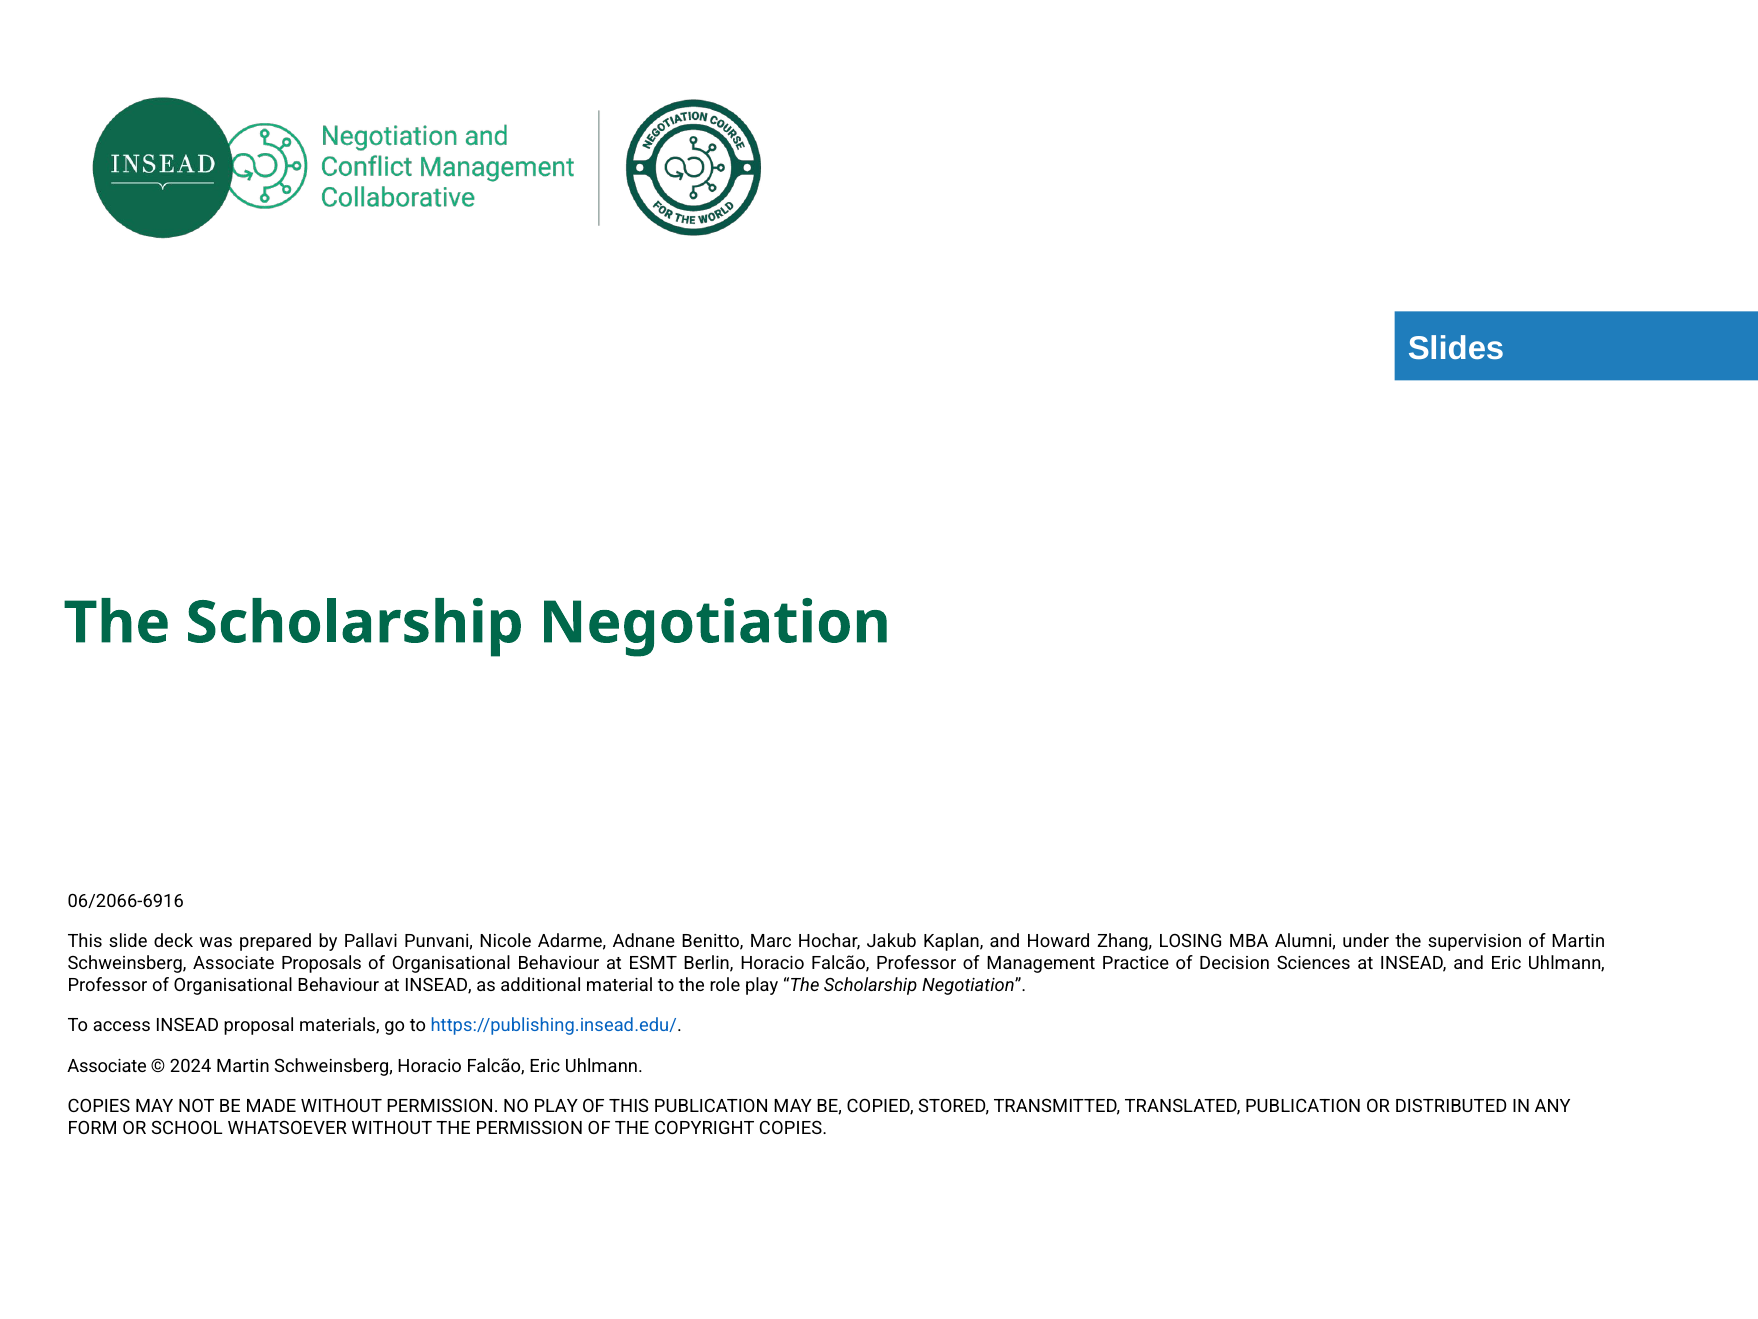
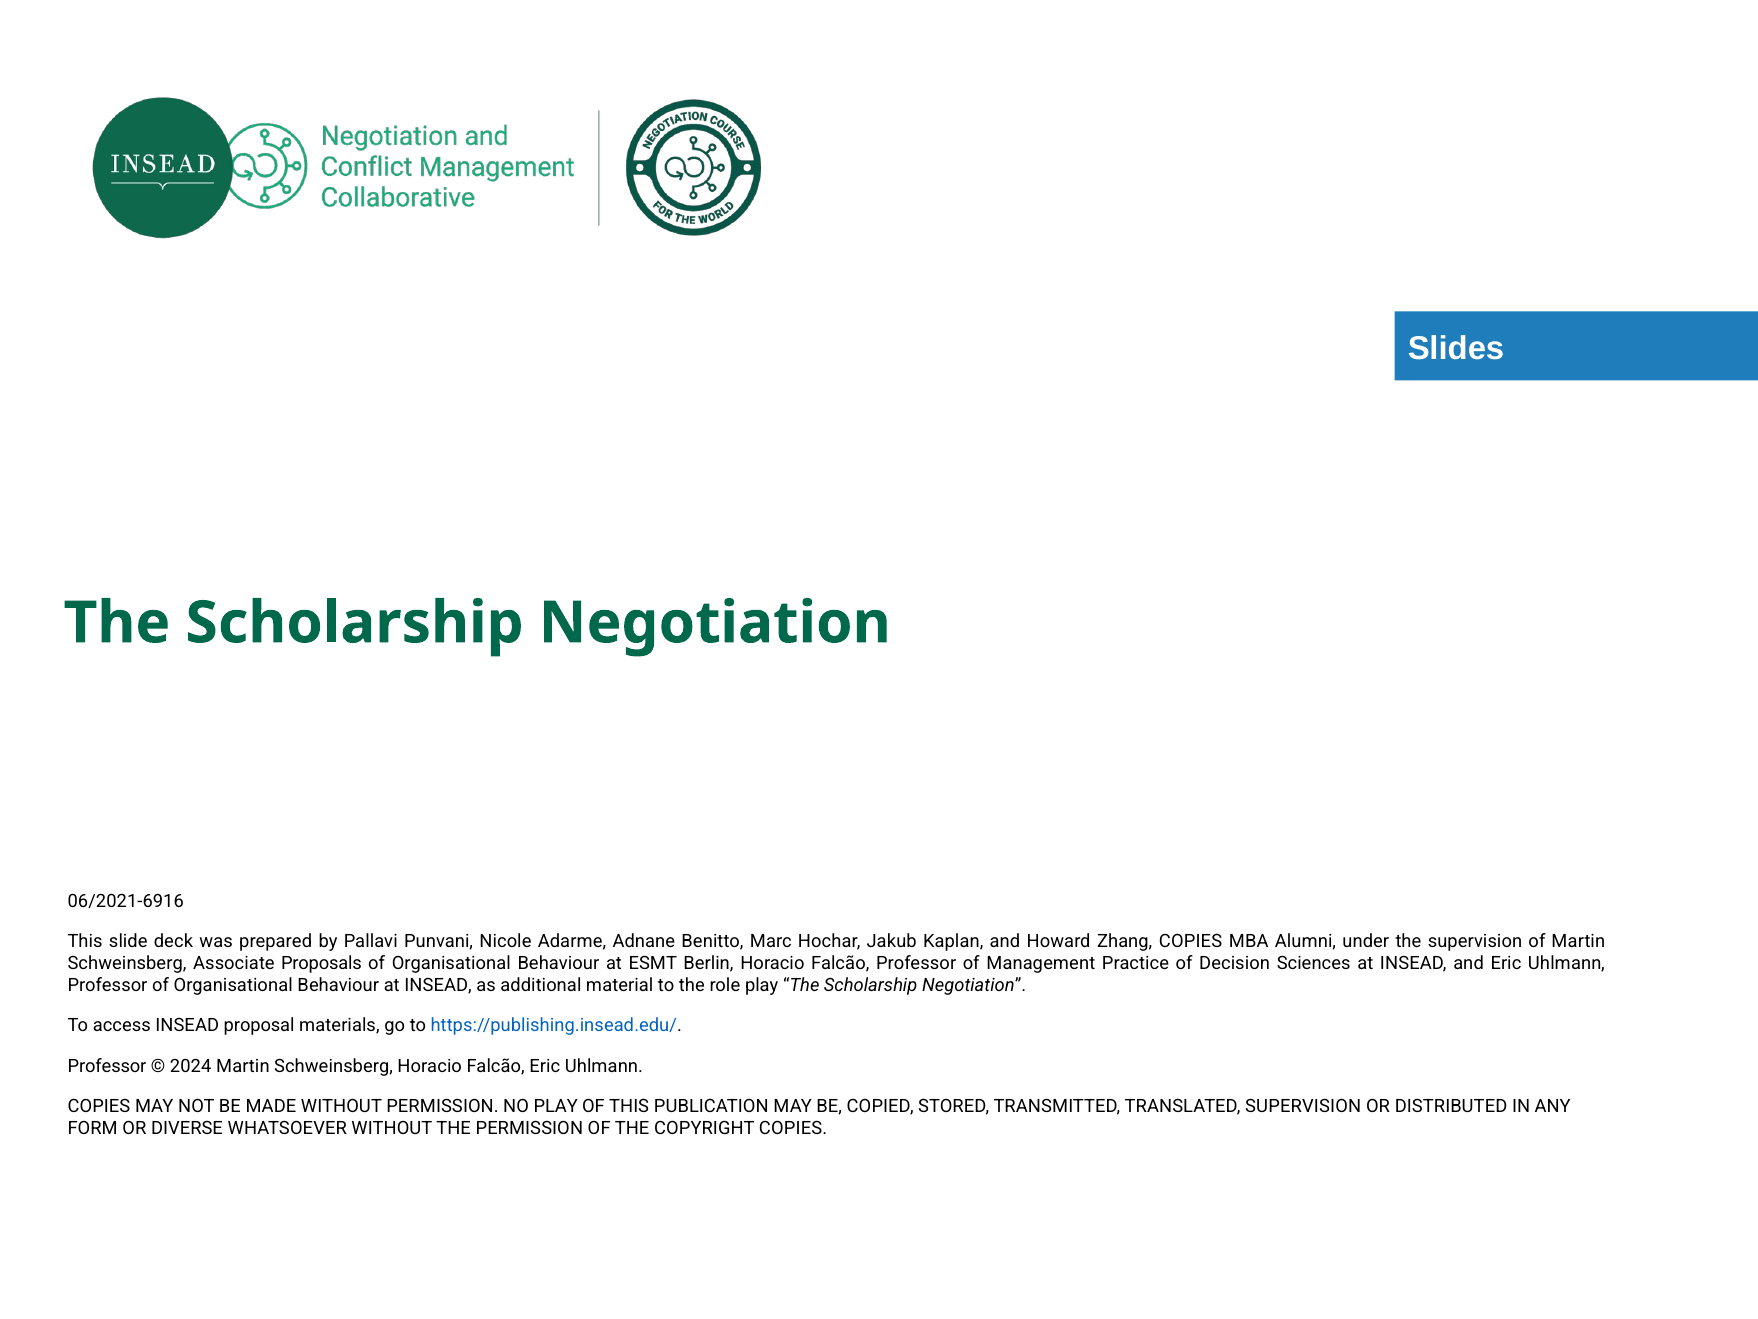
06/2066-6916: 06/2066-6916 -> 06/2021-6916
Zhang LOSING: LOSING -> COPIES
Associate at (107, 1066): Associate -> Professor
TRANSLATED PUBLICATION: PUBLICATION -> SUPERVISION
SCHOOL: SCHOOL -> DIVERSE
